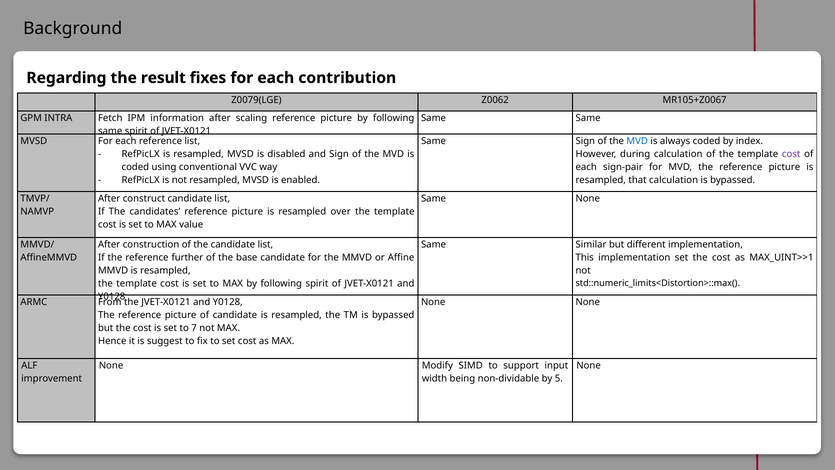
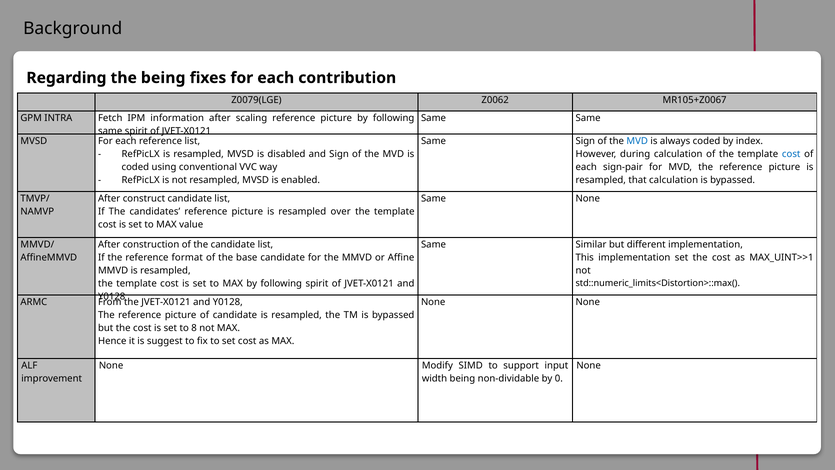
the result: result -> being
cost at (791, 154) colour: purple -> blue
further: further -> format
7: 7 -> 8
5: 5 -> 0
